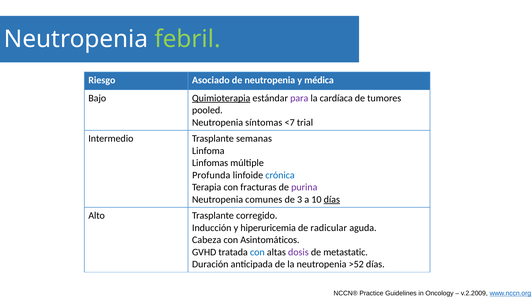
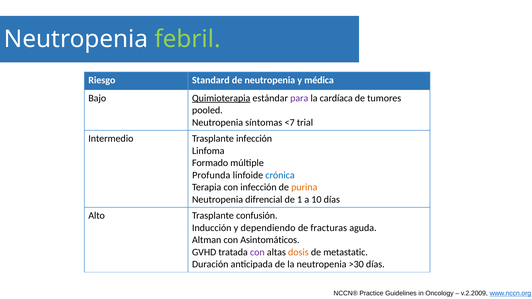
Asociado: Asociado -> Standard
Trasplante semanas: semanas -> infección
Linfomas: Linfomas -> Formado
con fracturas: fracturas -> infección
purina colour: purple -> orange
comunes: comunes -> difrencial
3: 3 -> 1
días at (332, 200) underline: present -> none
corregido: corregido -> confusión
hiperuricemia: hiperuricemia -> dependiendo
radicular: radicular -> fracturas
Cabeza: Cabeza -> Altman
con at (257, 252) colour: blue -> purple
dosis colour: purple -> orange
>52: >52 -> >30
